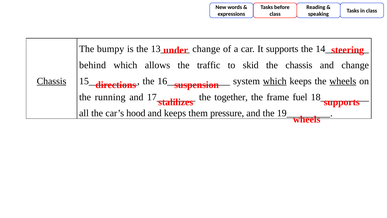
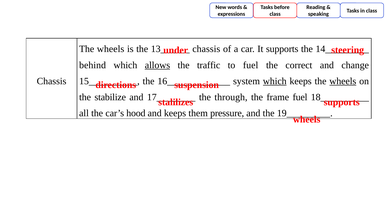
bumpy at (111, 49): bumpy -> wheels
change at (206, 49): change -> chassis
allows underline: none -> present
to skid: skid -> fuel
the chassis: chassis -> correct
Chassis at (52, 81) underline: present -> none
running: running -> stabilize
together: together -> through
